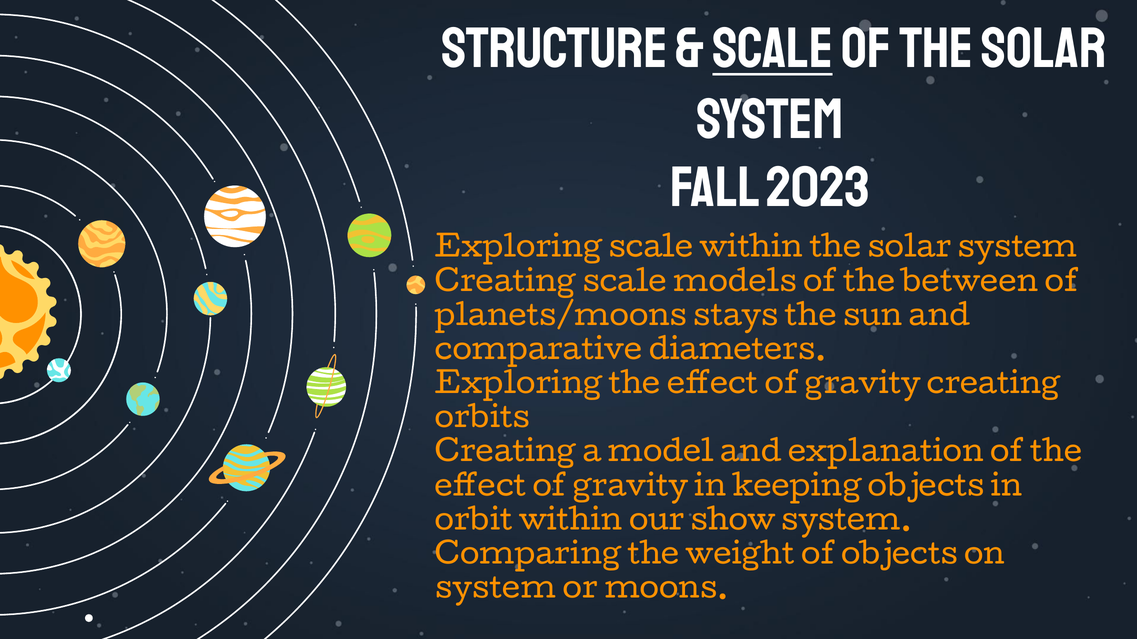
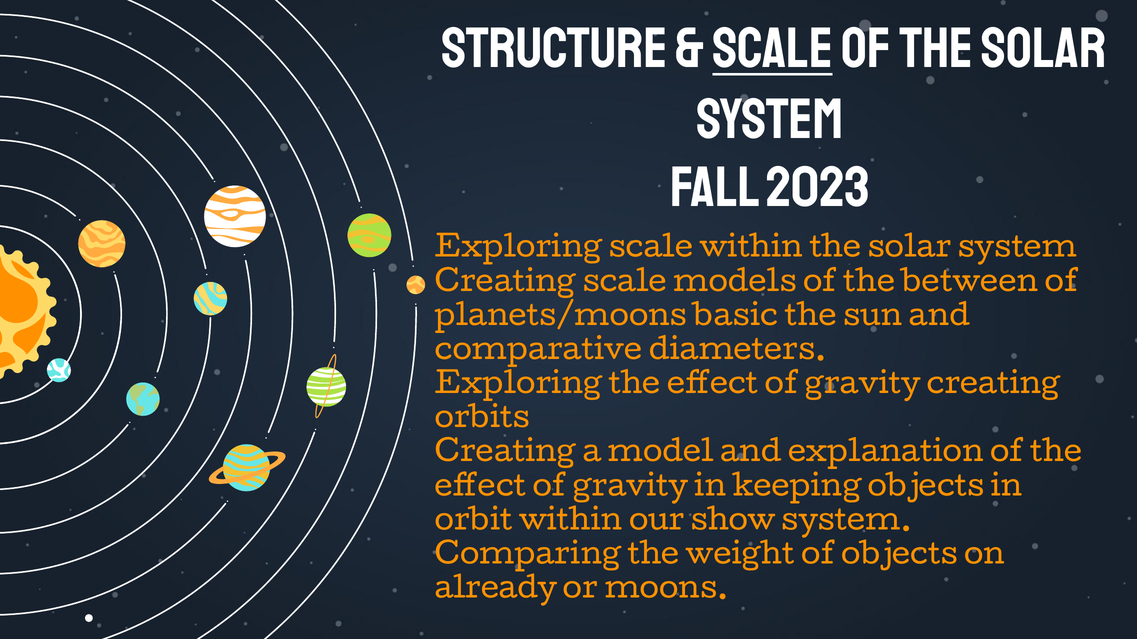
stays: stays -> basic
system at (496, 589): system -> already
